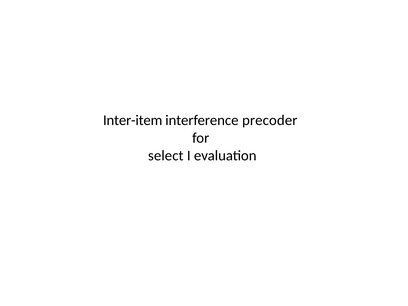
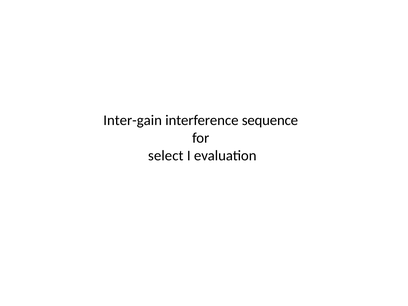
Inter-item: Inter-item -> Inter-gain
precoder: precoder -> sequence
